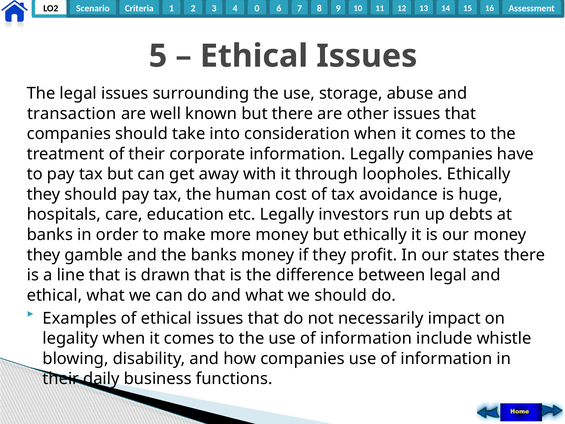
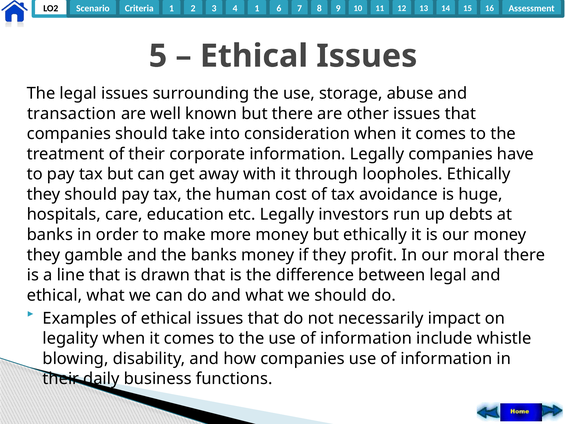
0 at (257, 8): 0 -> 1
states: states -> moral
